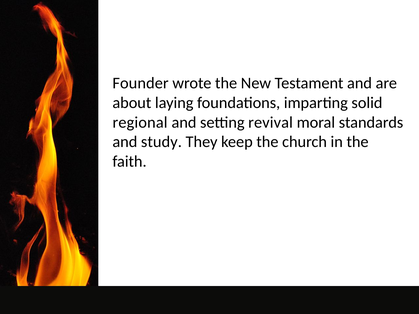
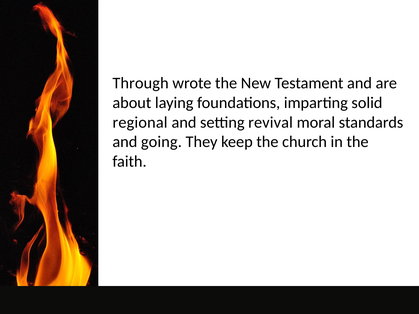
Founder: Founder -> Through
study: study -> going
